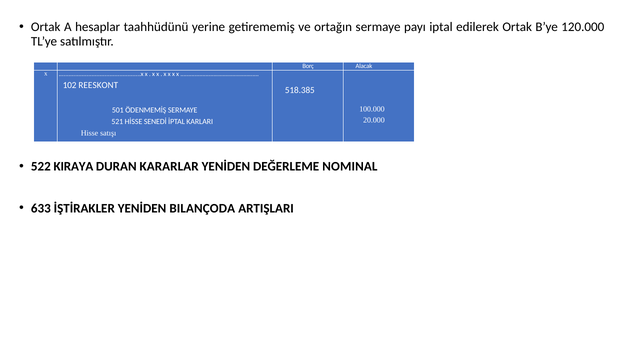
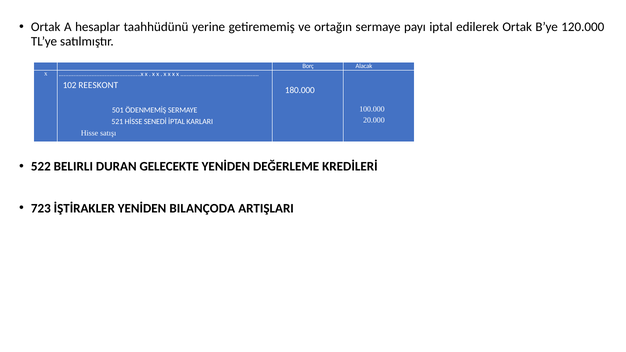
518.385: 518.385 -> 180.000
KIRAYA: KIRAYA -> BELIRLI
KARARLAR: KARARLAR -> GELECEKTE
NOMINAL: NOMINAL -> KREDİLERİ
633: 633 -> 723
